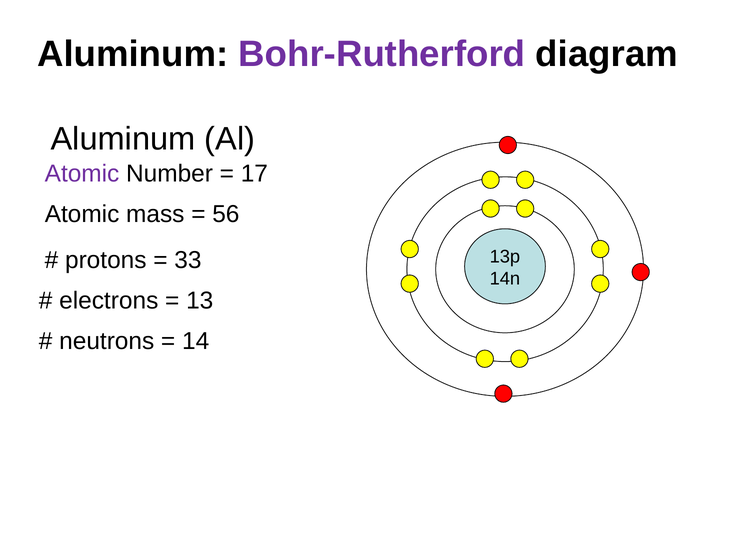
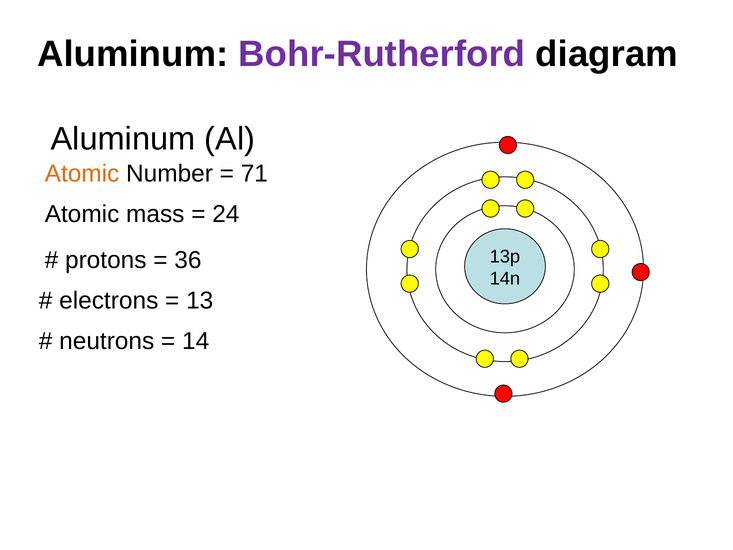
Atomic at (82, 174) colour: purple -> orange
17: 17 -> 71
56: 56 -> 24
33: 33 -> 36
